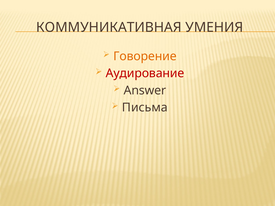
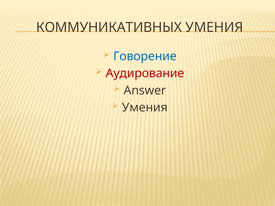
КОММУНИКАТИВНАЯ: КОММУНИКАТИВНАЯ -> КОММУНИКАТИВНЫХ
Говорение colour: orange -> blue
Письма at (145, 108): Письма -> Умения
